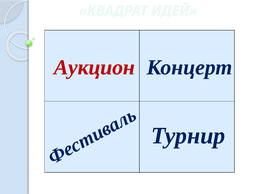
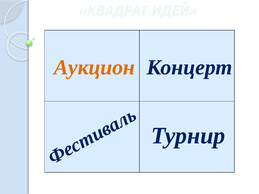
Аукцион colour: red -> orange
